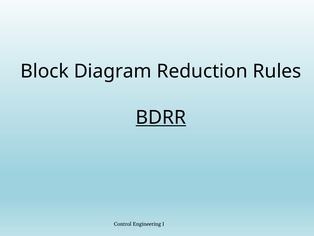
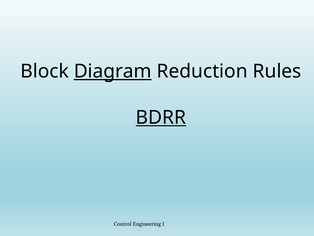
Diagram underline: none -> present
